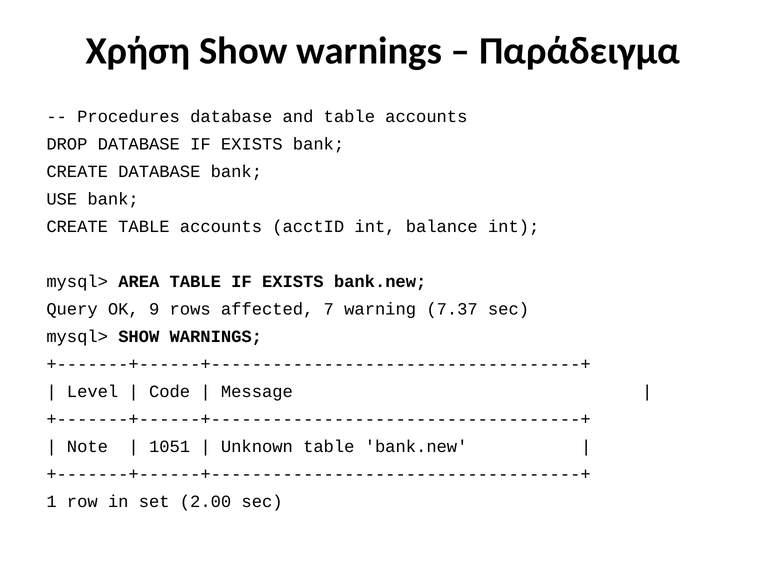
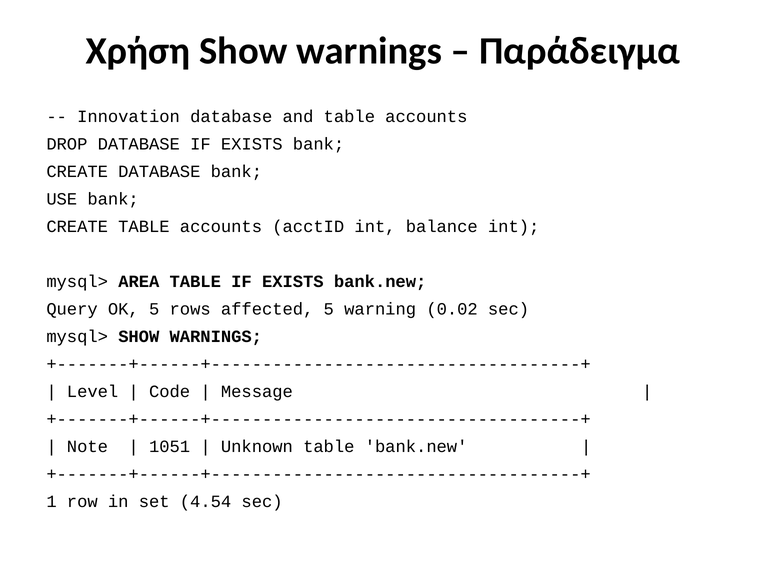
Procedures: Procedures -> Innovation
OK 9: 9 -> 5
affected 7: 7 -> 5
7.37: 7.37 -> 0.02
2.00: 2.00 -> 4.54
